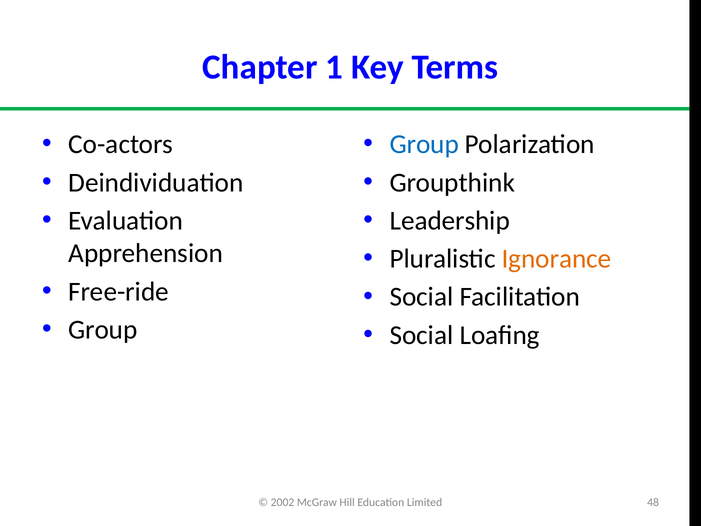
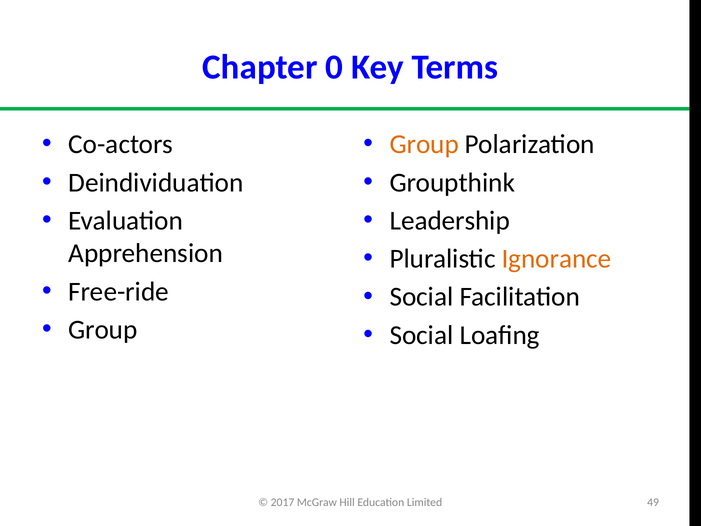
1: 1 -> 0
Group at (424, 144) colour: blue -> orange
2002: 2002 -> 2017
48: 48 -> 49
